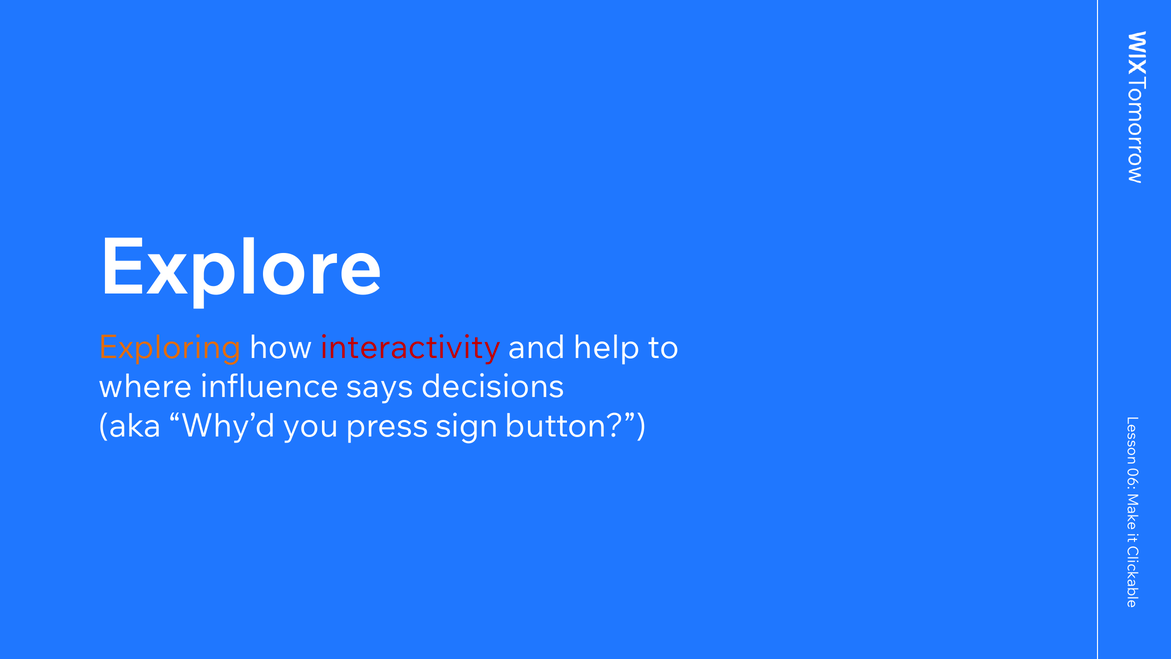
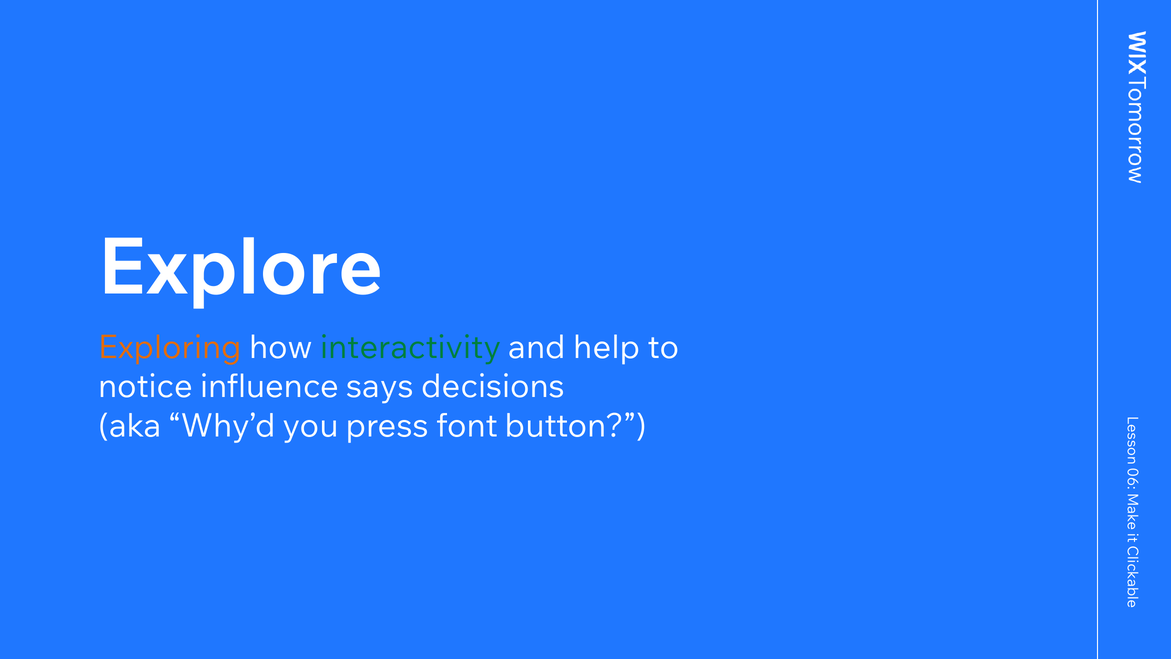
interactivity colour: red -> green
where: where -> notice
sign: sign -> font
